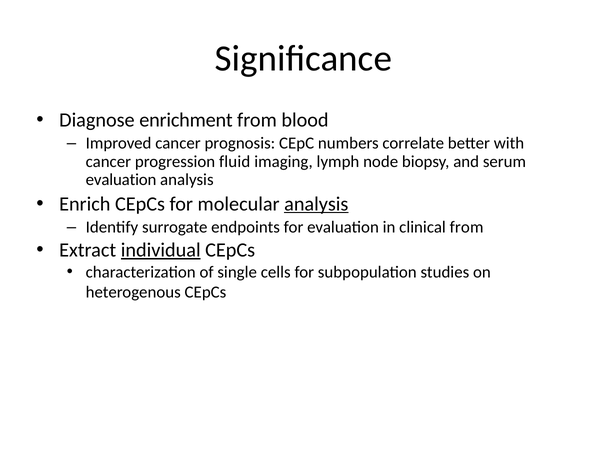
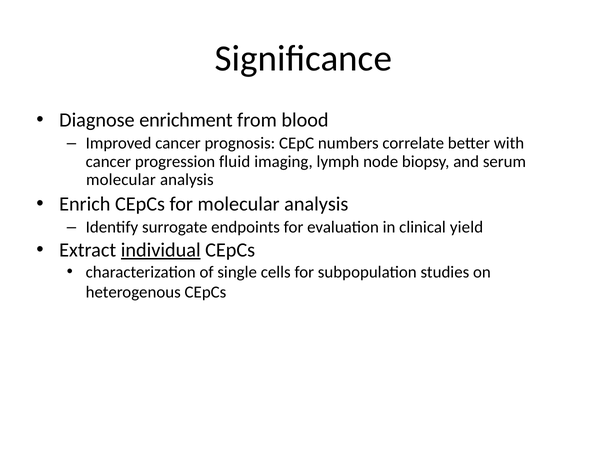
evaluation at (121, 180): evaluation -> molecular
analysis at (316, 204) underline: present -> none
clinical from: from -> yield
